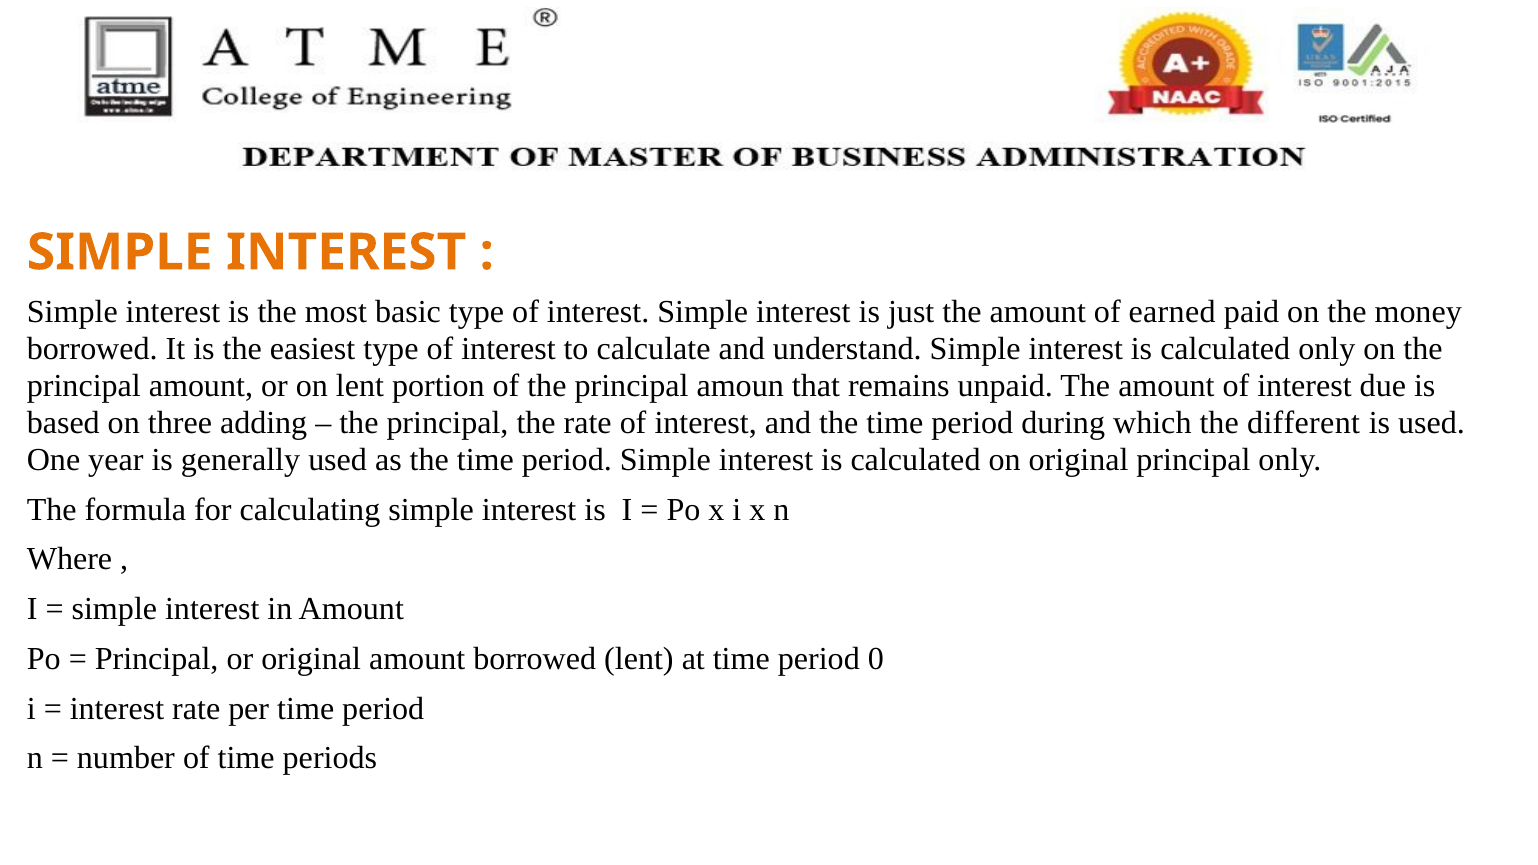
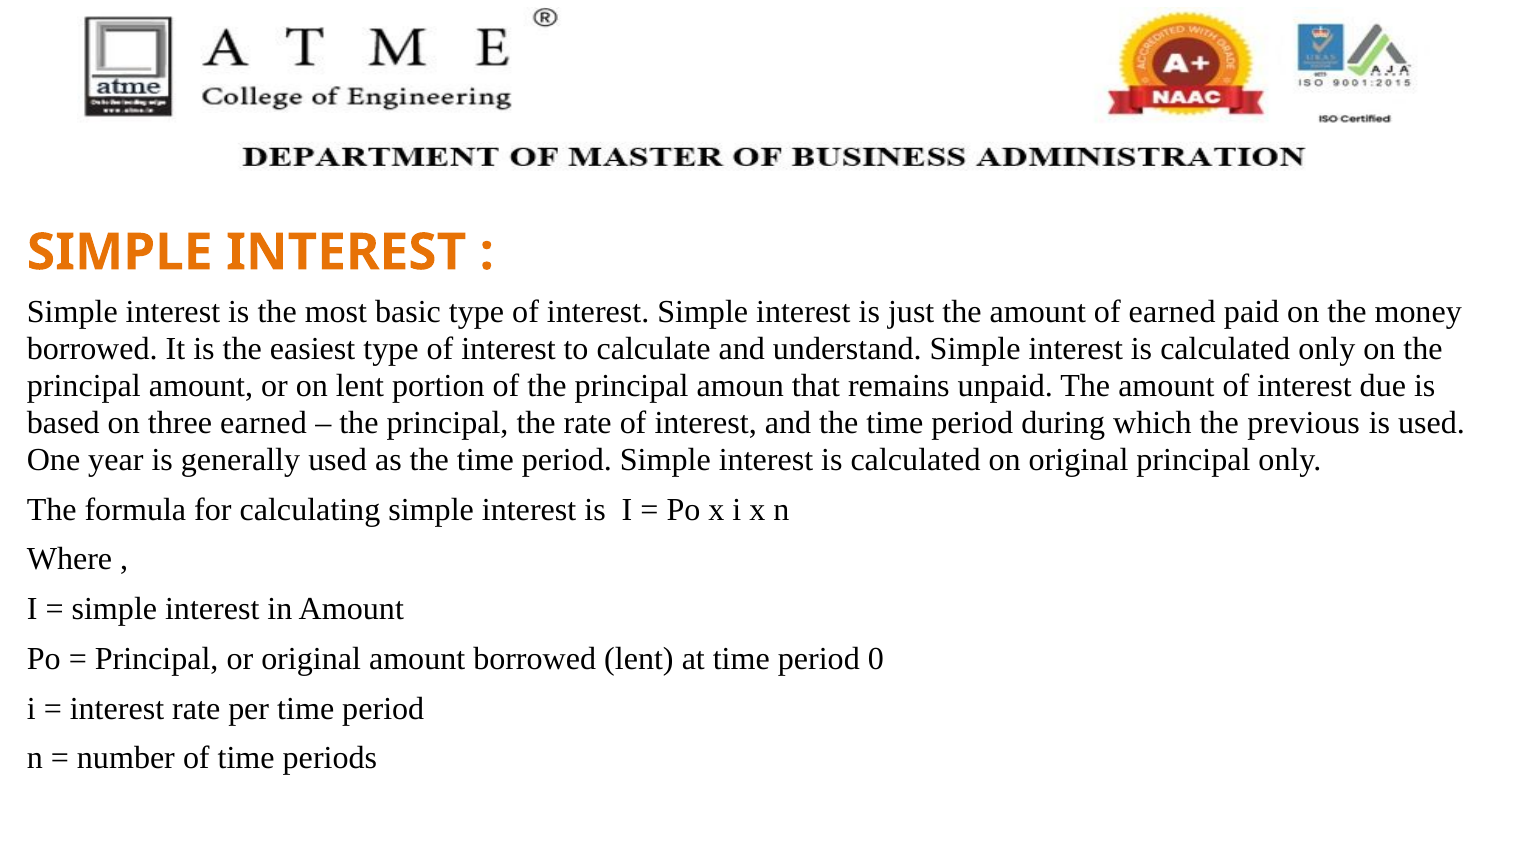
three adding: adding -> earned
different: different -> previous
